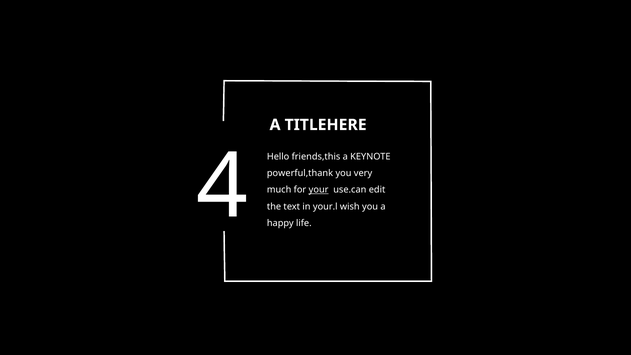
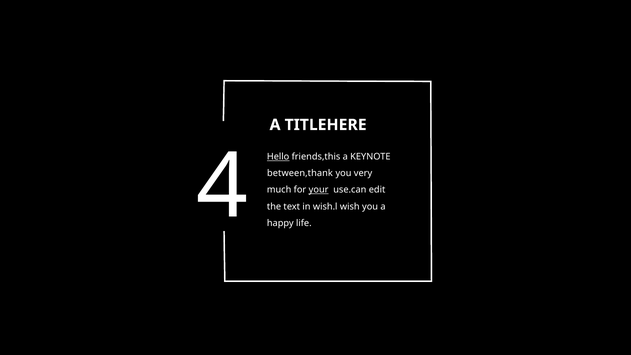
Hello underline: none -> present
powerful,thank: powerful,thank -> between,thank
your.l: your.l -> wish.l
